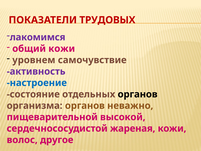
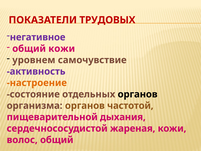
лакомимся: лакомимся -> негативное
настроение colour: blue -> orange
неважно: неважно -> частотой
высокой: высокой -> дыхания
волос другое: другое -> общий
